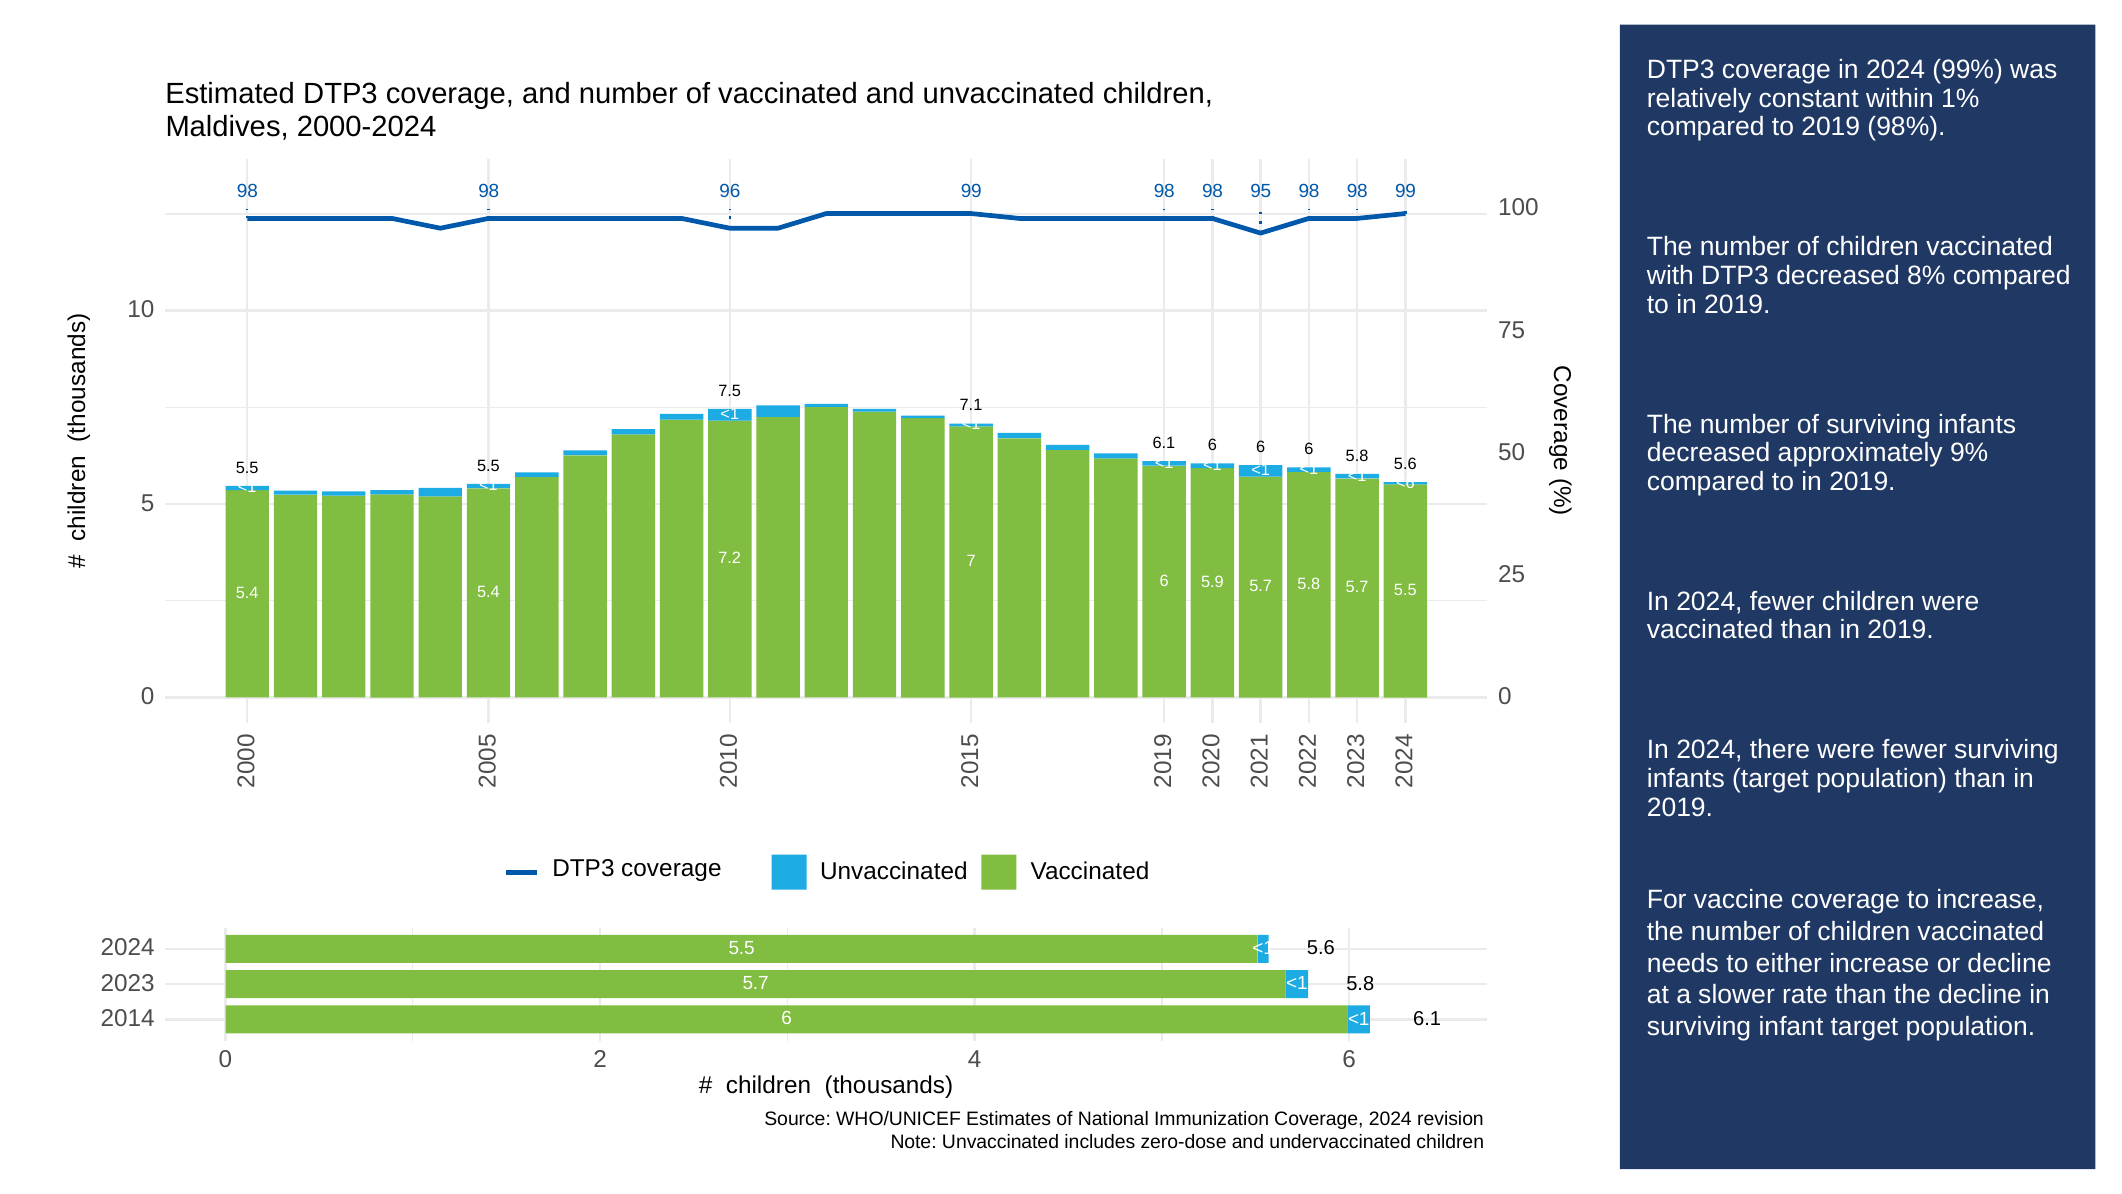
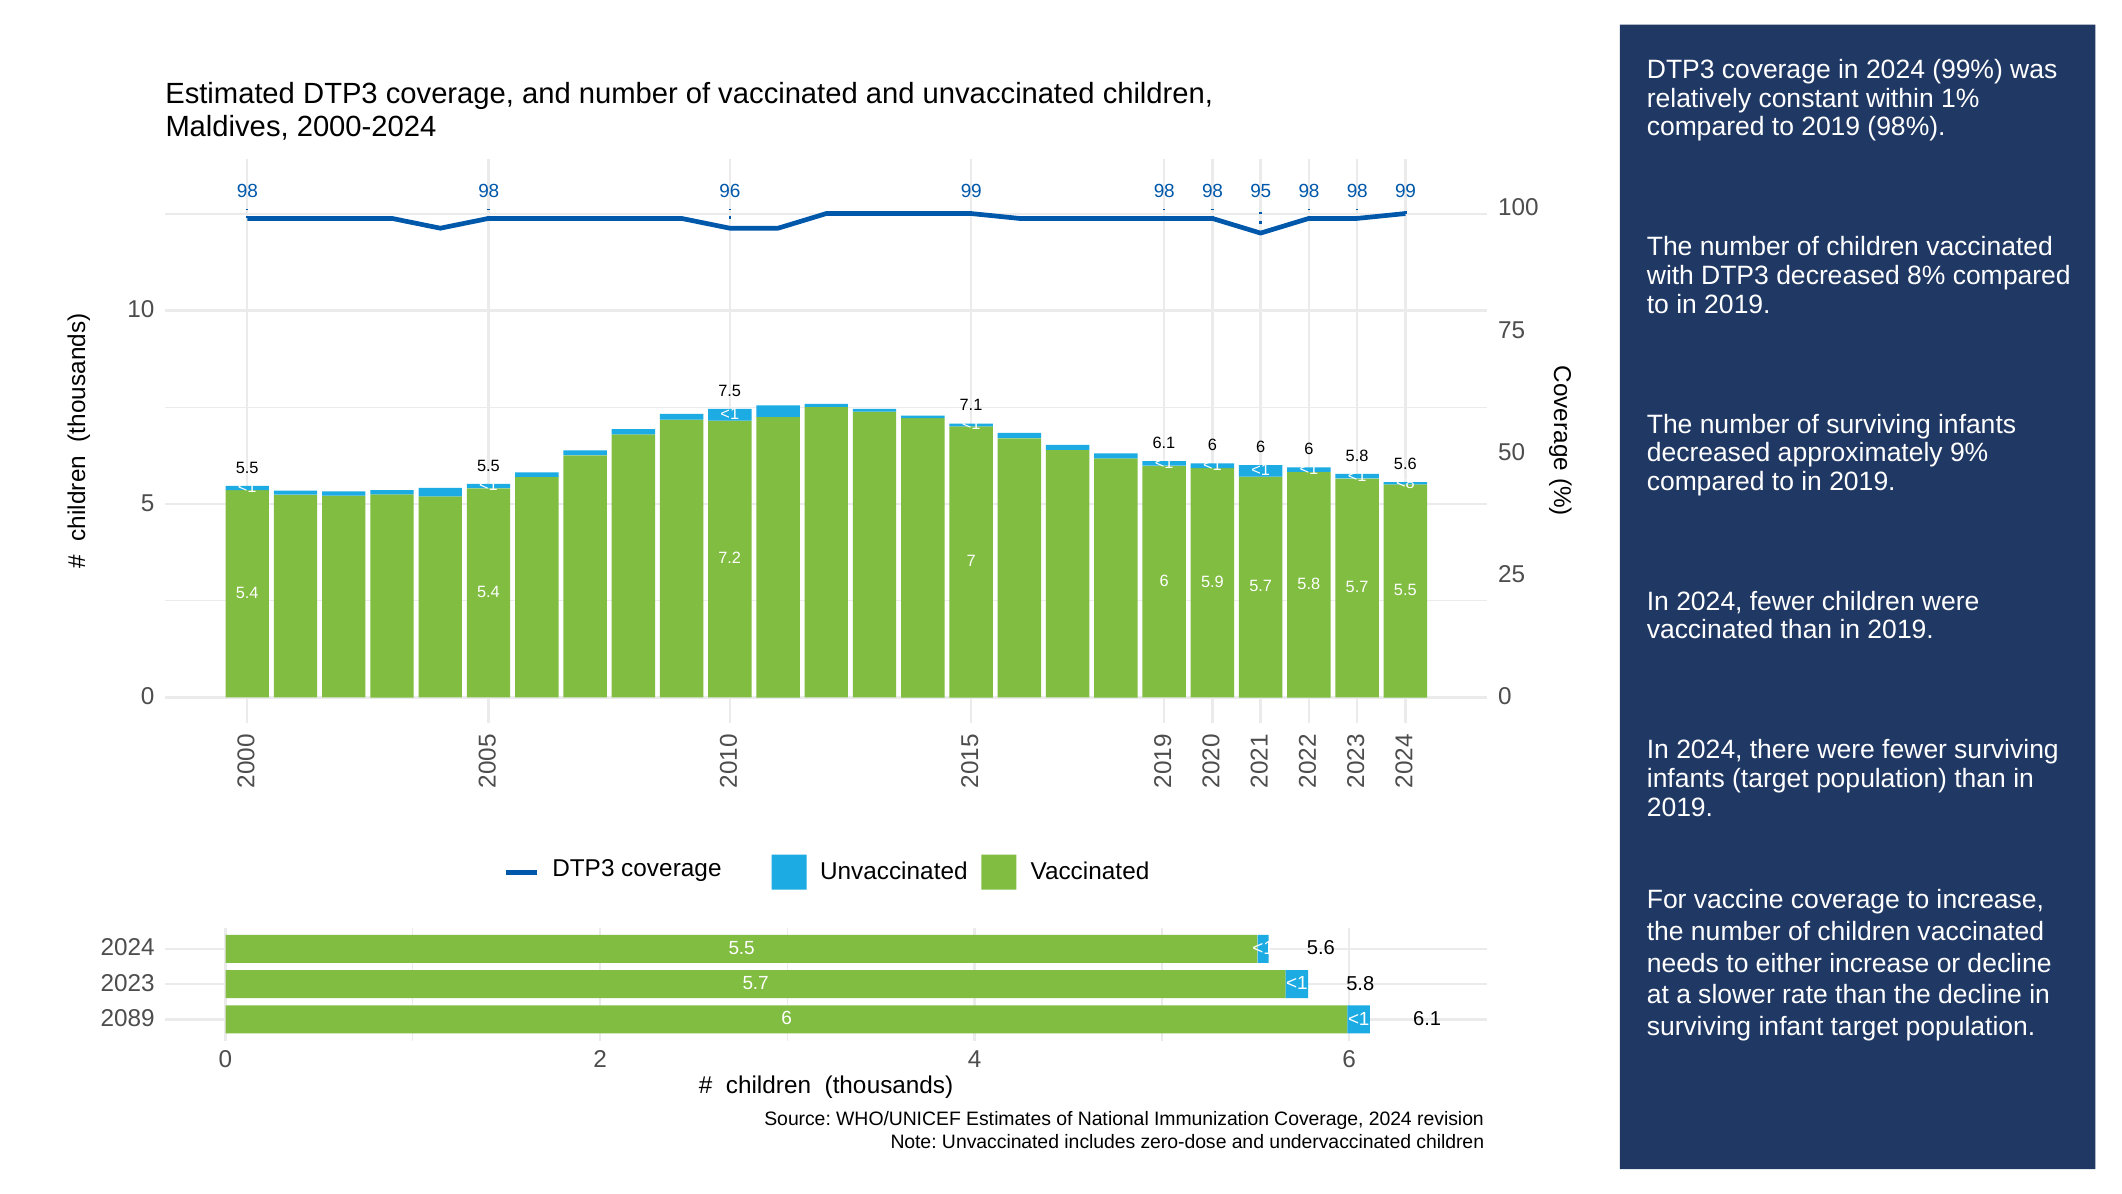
<6: <6 -> <8
2014: 2014 -> 2089
